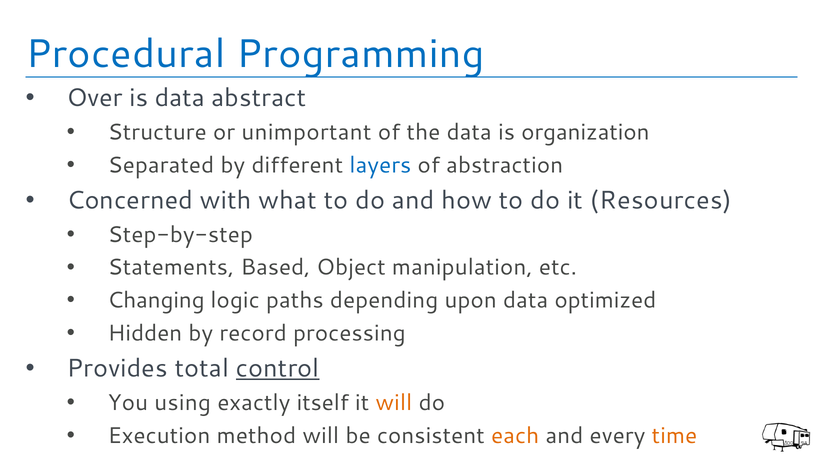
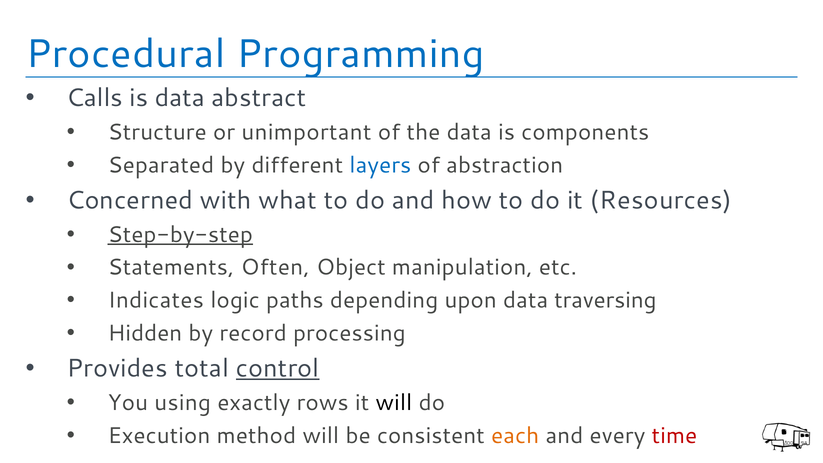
Over: Over -> Calls
organization: organization -> components
Step-by-step underline: none -> present
Based: Based -> Often
Changing: Changing -> Indicates
optimized: optimized -> traversing
itself: itself -> rows
will at (394, 403) colour: orange -> black
time colour: orange -> red
